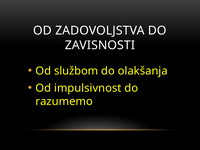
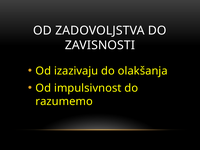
službom: službom -> izazivaju
